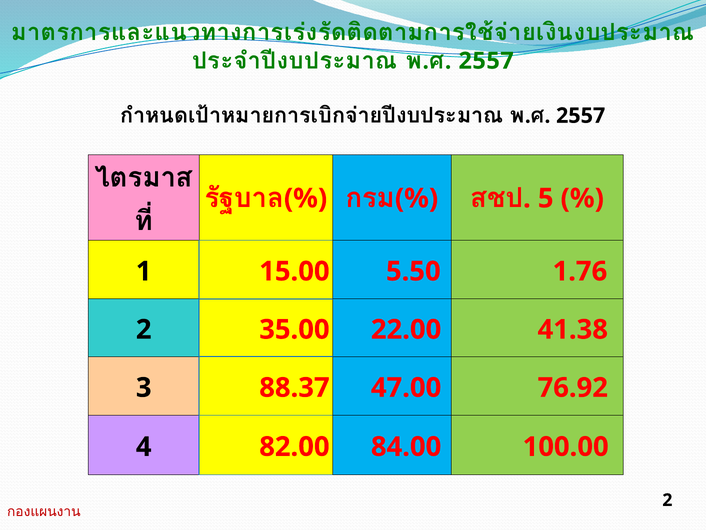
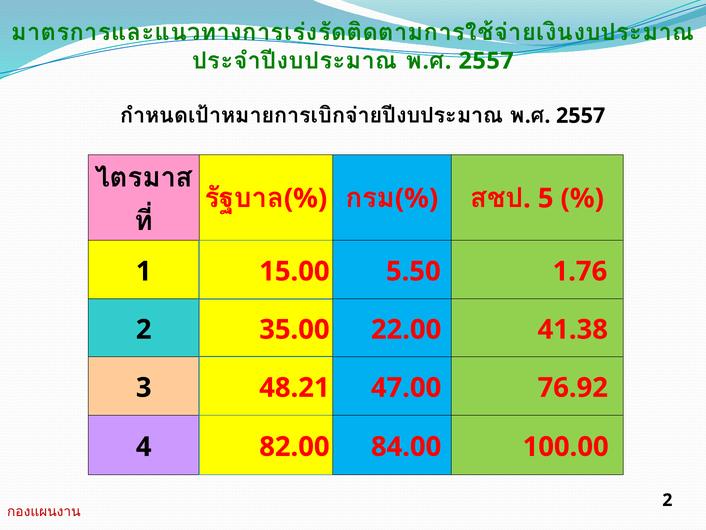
88.37: 88.37 -> 48.21
